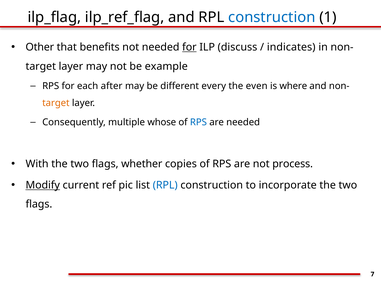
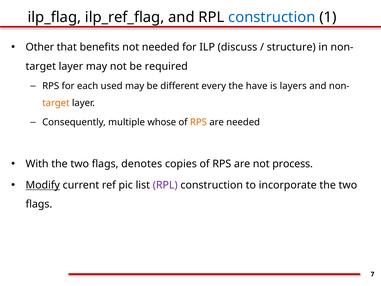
for at (189, 47) underline: present -> none
indicates: indicates -> structure
example: example -> required
after: after -> used
even: even -> have
where: where -> layers
RPS at (198, 122) colour: blue -> orange
whether: whether -> denotes
RPL at (165, 185) colour: blue -> purple
